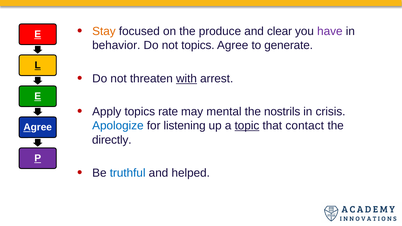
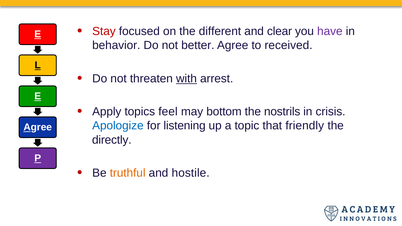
Stay colour: orange -> red
produce: produce -> different
not topics: topics -> better
generate: generate -> received
rate: rate -> feel
mental: mental -> bottom
topic underline: present -> none
contact: contact -> friendly
truthful colour: blue -> orange
helped: helped -> hostile
